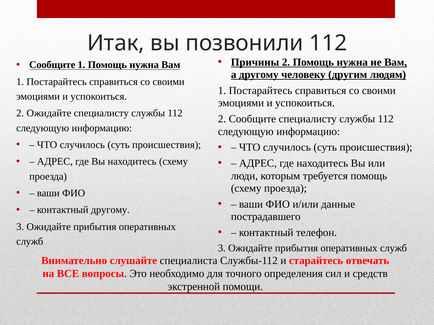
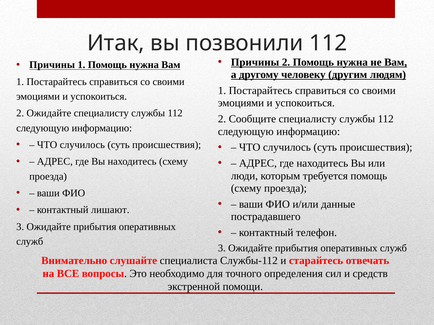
Сообщите at (52, 65): Сообщите -> Причины
контактный другому: другому -> лишают
